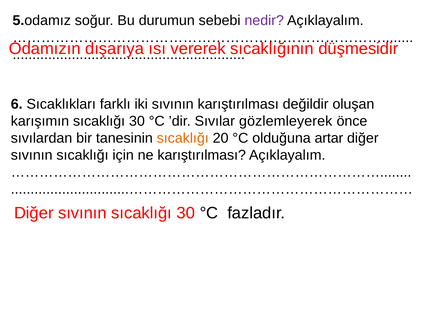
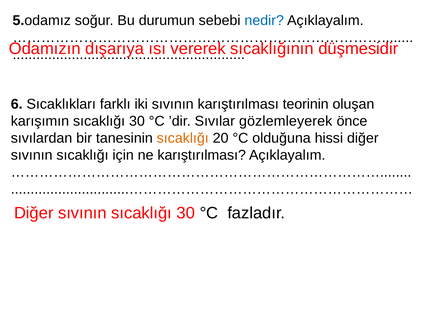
nedir colour: purple -> blue
değildir: değildir -> teorinin
artar: artar -> hissi
